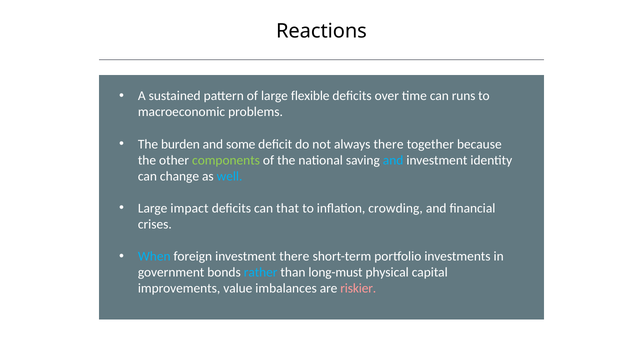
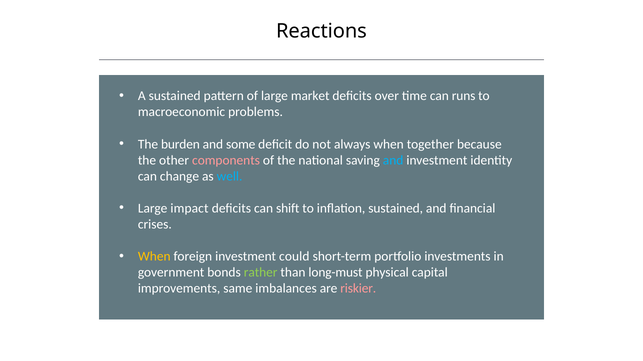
flexible: flexible -> market
always there: there -> when
components colour: light green -> pink
that: that -> shift
inflation crowding: crowding -> sustained
When at (154, 257) colour: light blue -> yellow
investment there: there -> could
rather colour: light blue -> light green
value: value -> same
